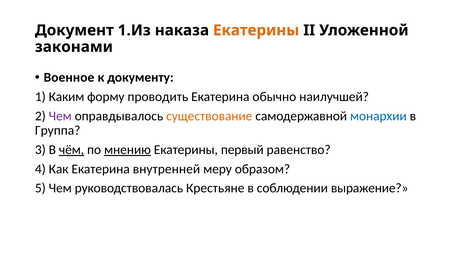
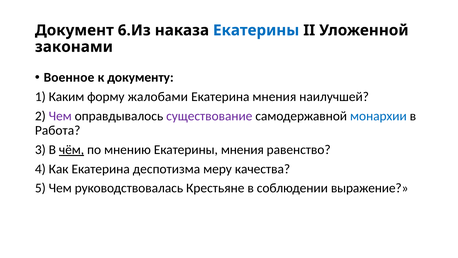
1.Из: 1.Из -> 6.Из
Екатерины at (256, 30) colour: orange -> blue
проводить: проводить -> жалобами
Екатерина обычно: обычно -> мнения
существование colour: orange -> purple
Группа: Группа -> Работа
мнению underline: present -> none
Екатерины первый: первый -> мнения
внутренней: внутренней -> деспотизма
образом: образом -> качества
